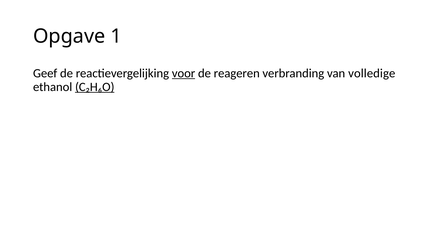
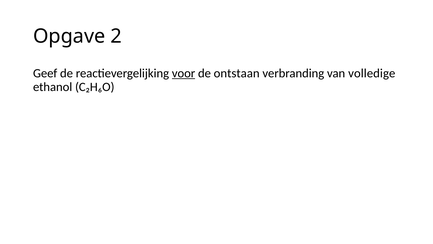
1: 1 -> 2
reageren: reageren -> ontstaan
C₂H₆O underline: present -> none
